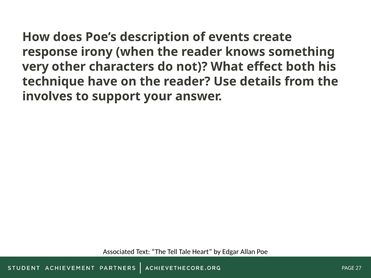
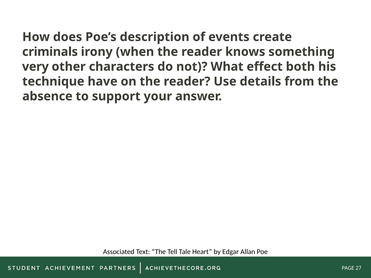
response: response -> criminals
involves: involves -> absence
